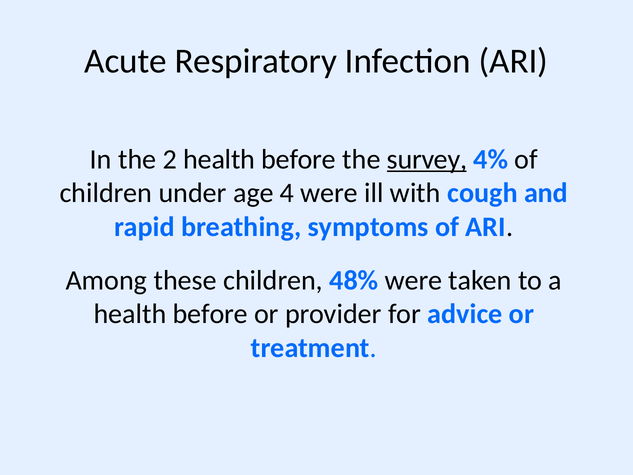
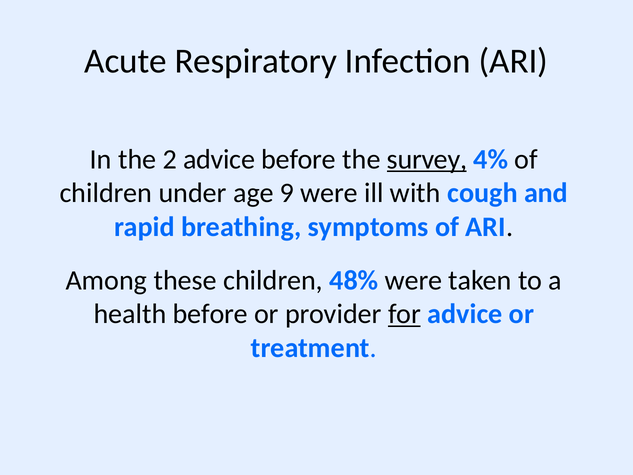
2 health: health -> advice
4: 4 -> 9
for underline: none -> present
